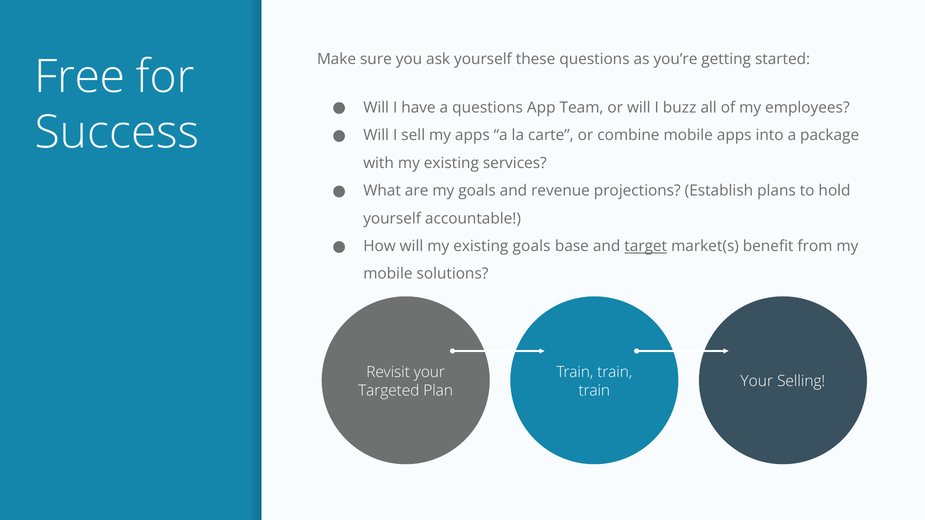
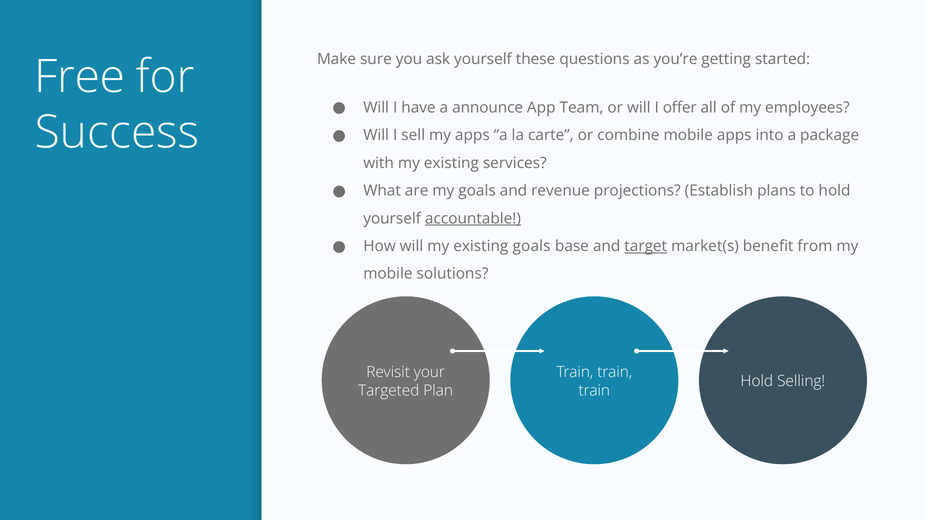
a questions: questions -> announce
buzz: buzz -> offer
accountable underline: none -> present
Your at (757, 382): Your -> Hold
